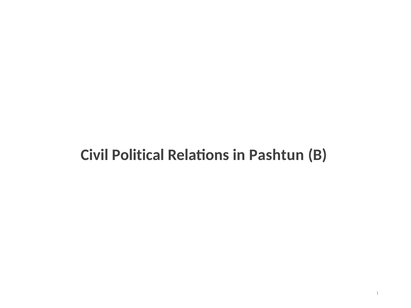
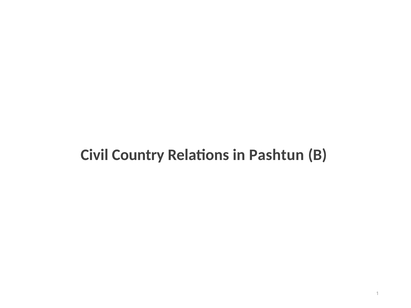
Political: Political -> Country
